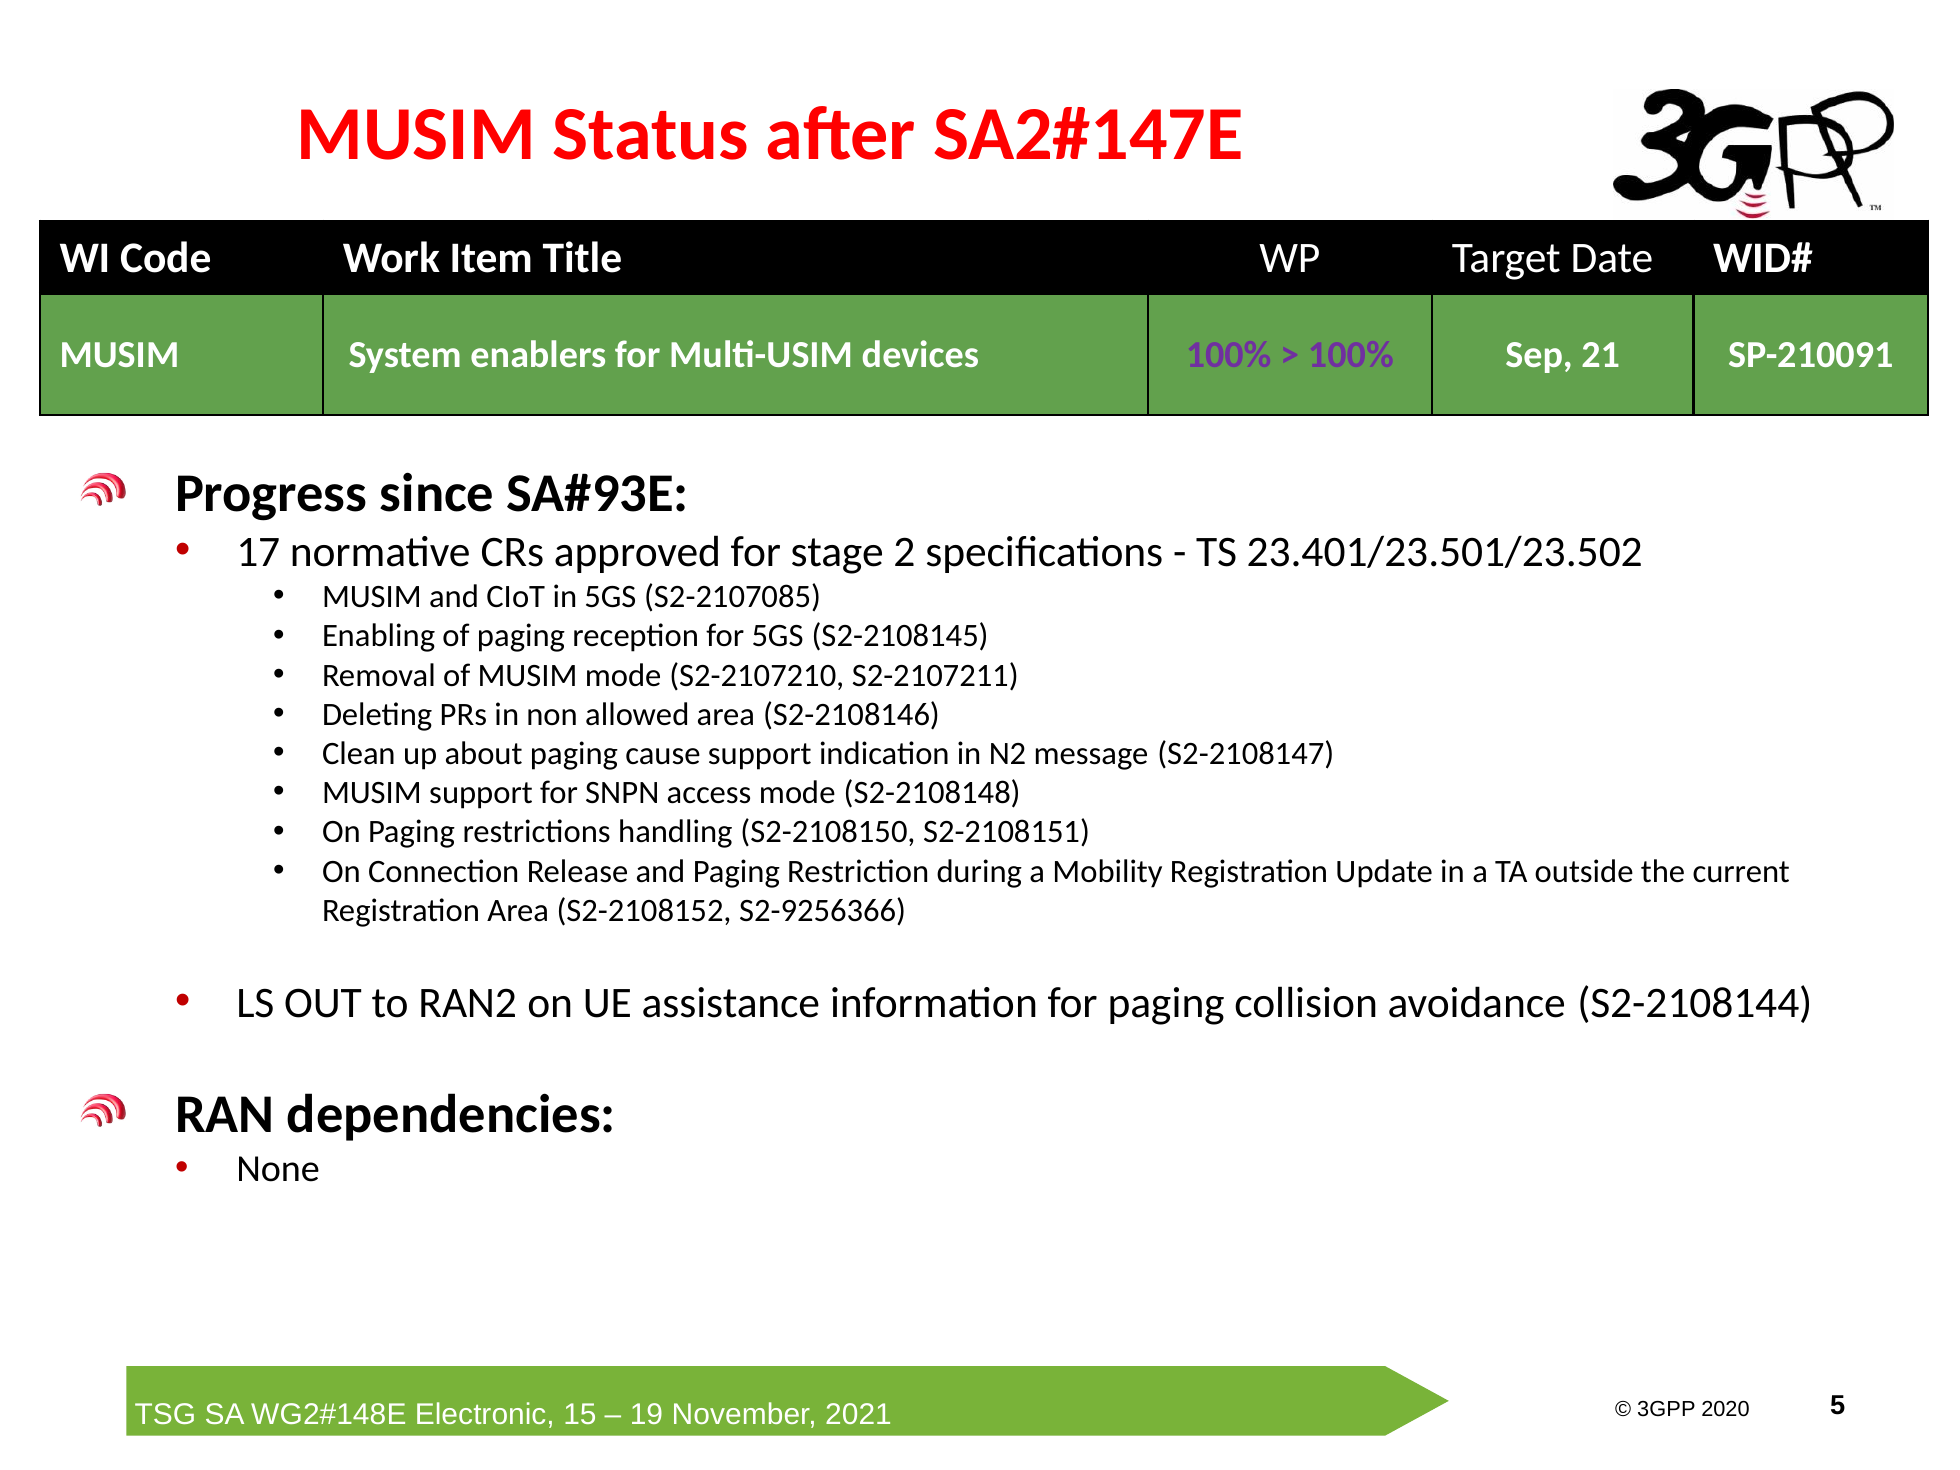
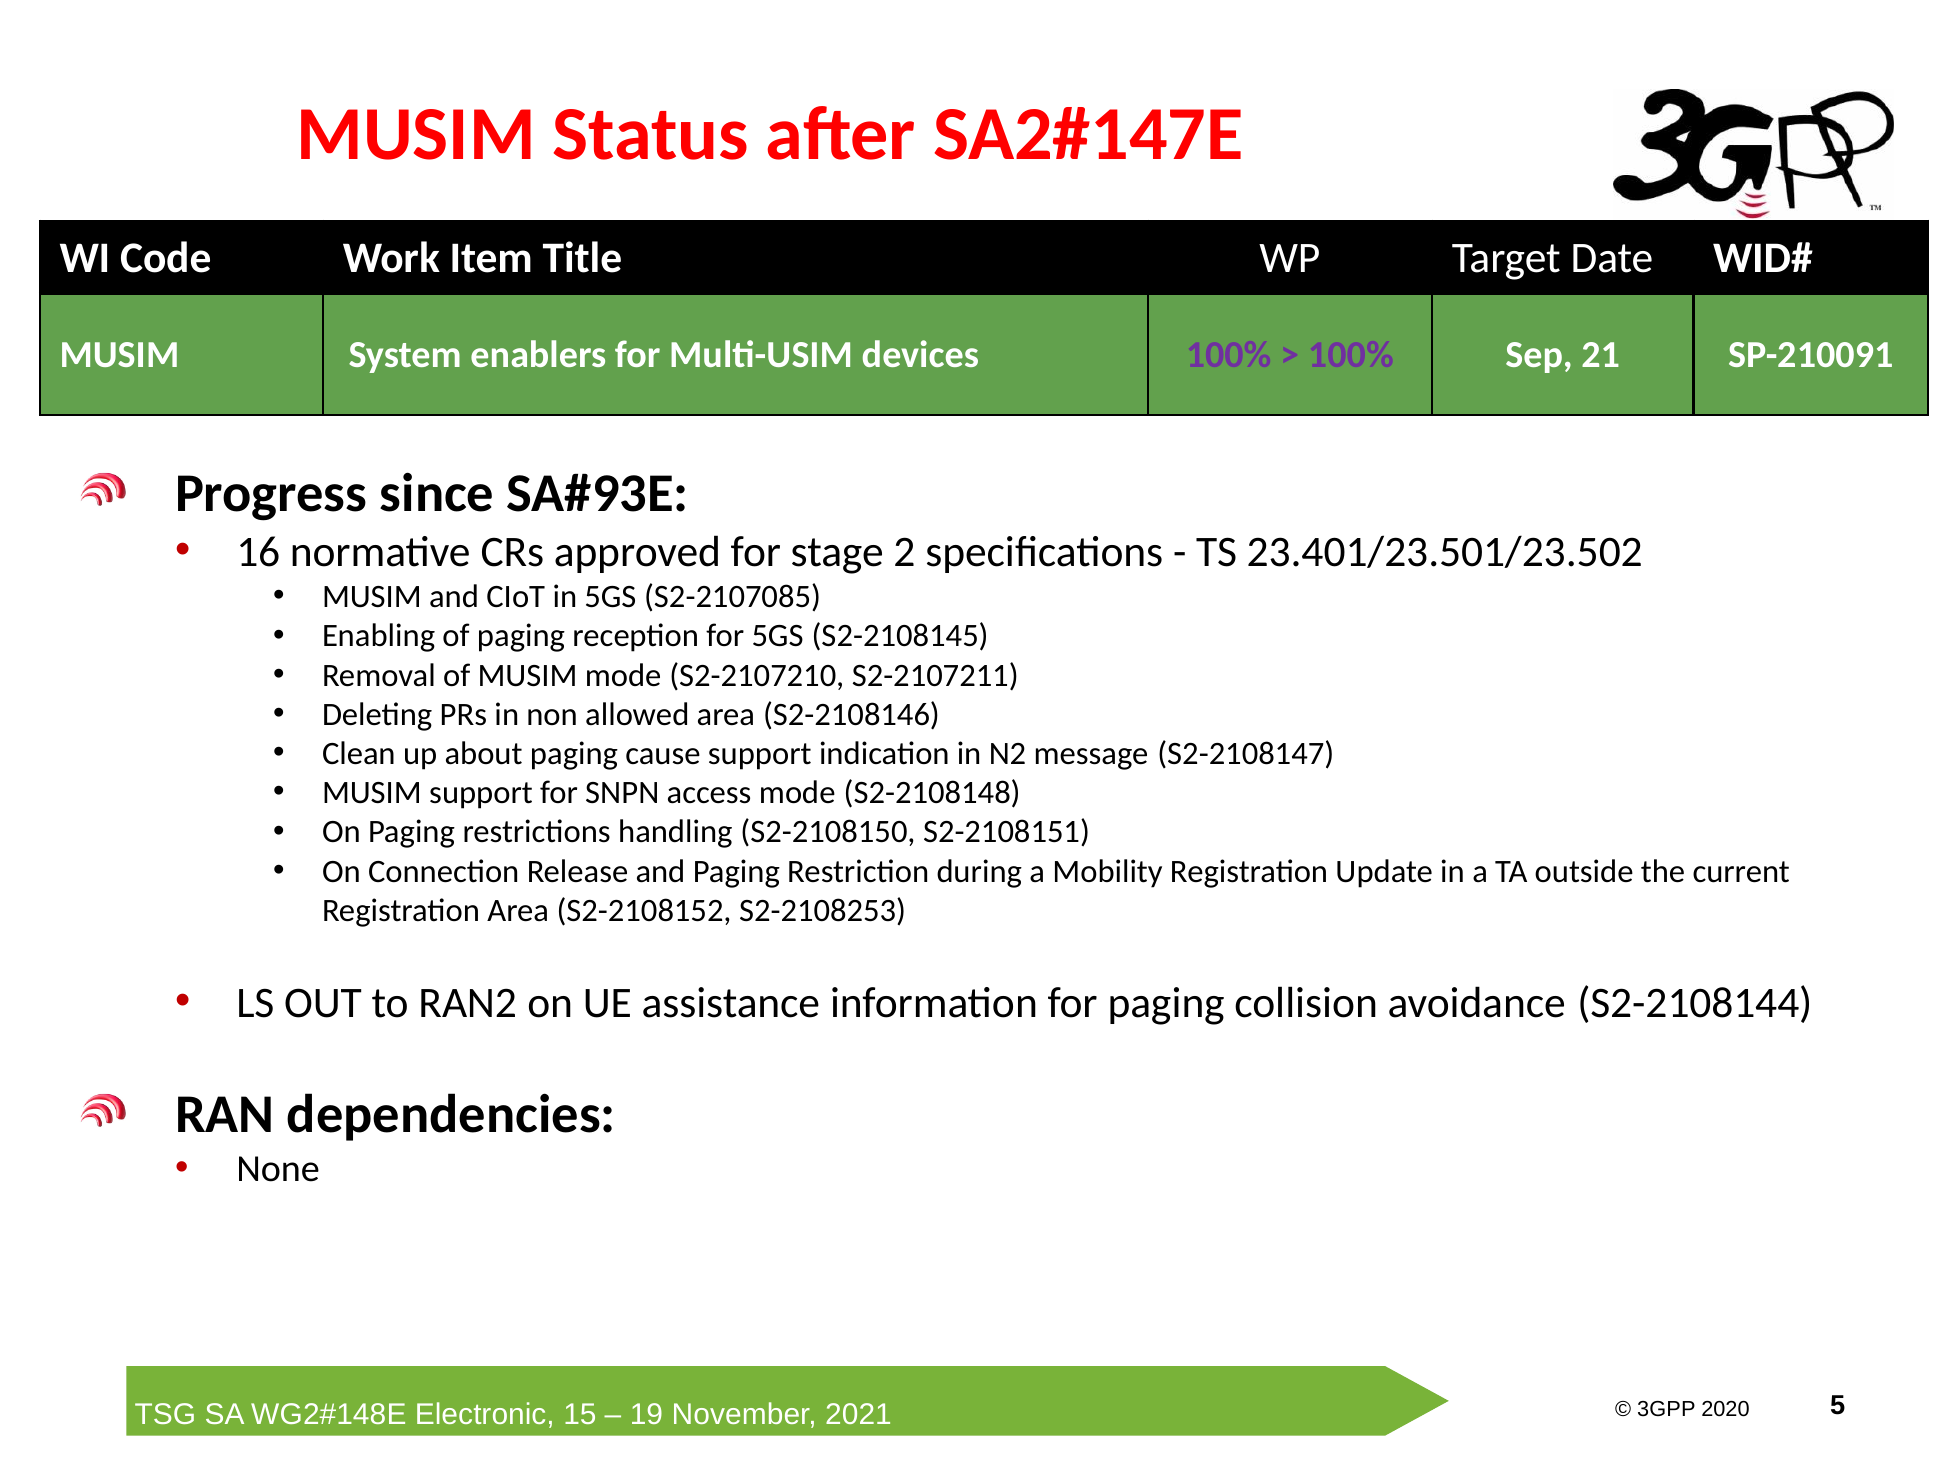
17: 17 -> 16
S2-9256366: S2-9256366 -> S2-2108253
